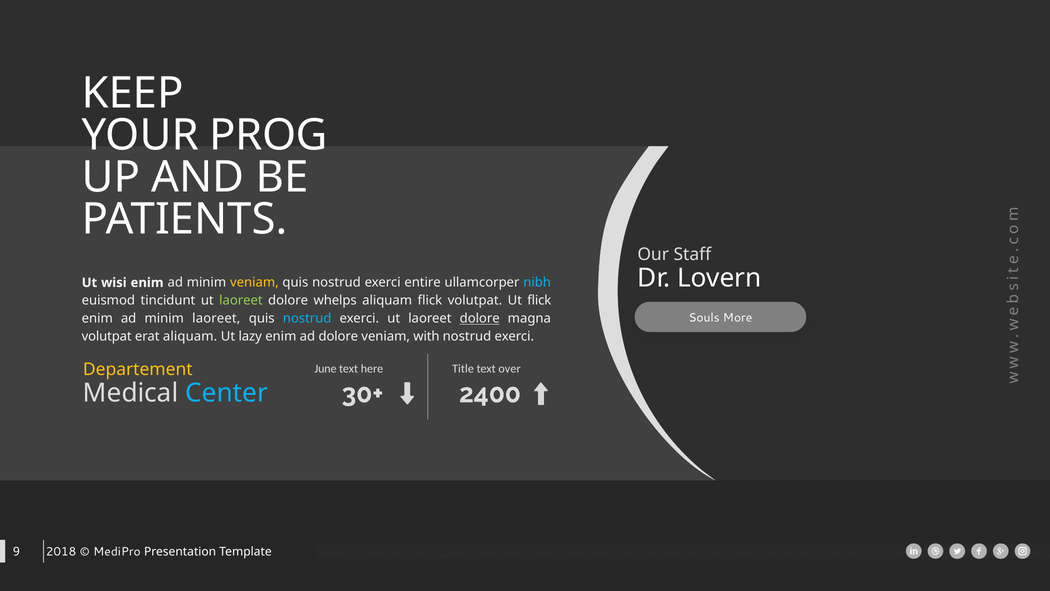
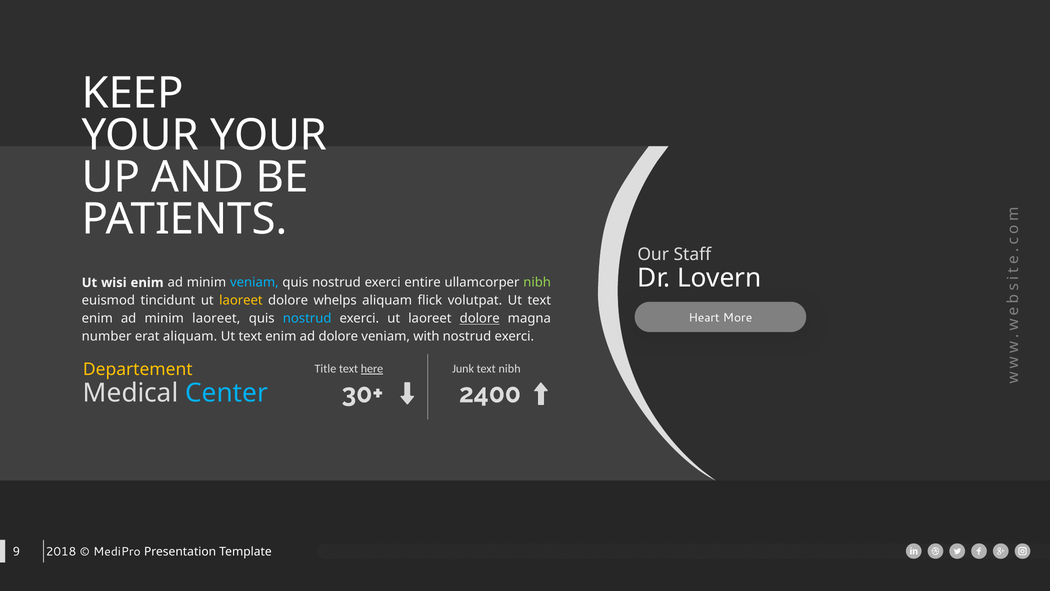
YOUR PROG: PROG -> YOUR
veniam at (254, 282) colour: yellow -> light blue
nibh at (537, 282) colour: light blue -> light green
laoreet at (241, 300) colour: light green -> yellow
volutpat Ut flick: flick -> text
Souls: Souls -> Heart
volutpat at (107, 336): volutpat -> number
lazy at (250, 336): lazy -> text
June: June -> Title
here underline: none -> present
Title: Title -> Junk
text over: over -> nibh
